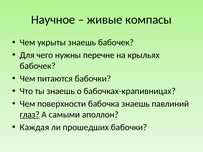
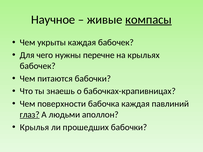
компасы underline: none -> present
укрыты знаешь: знаешь -> каждая
бабочка знаешь: знаешь -> каждая
самыми: самыми -> людьми
Каждая: Каждая -> Крылья
